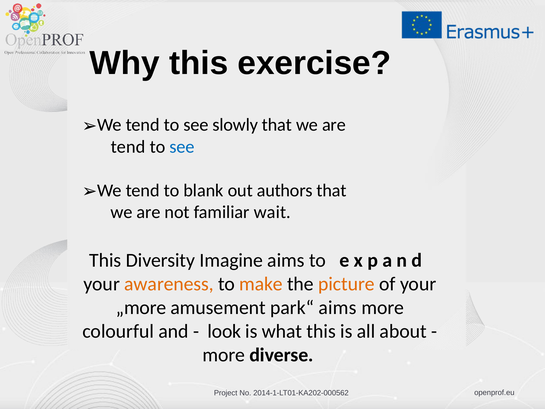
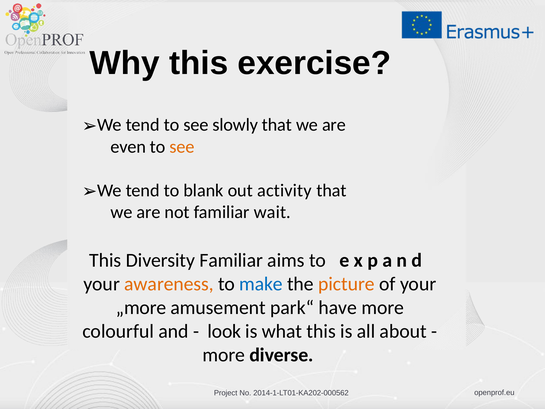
tend at (128, 147): tend -> even
see at (182, 147) colour: blue -> orange
authors: authors -> activity
Diversity Imagine: Imagine -> Familiar
make colour: orange -> blue
park“ aims: aims -> have
